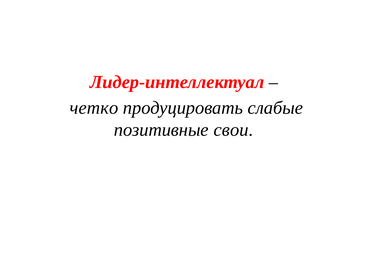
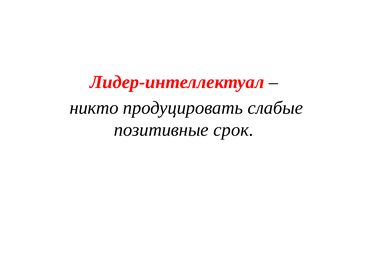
четко: четко -> никто
свои: свои -> срок
